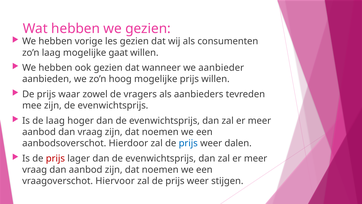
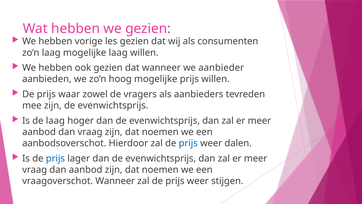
mogelijke gaat: gaat -> laag
prijs at (55, 158) colour: red -> blue
vraagoverschot Hiervoor: Hiervoor -> Wanneer
